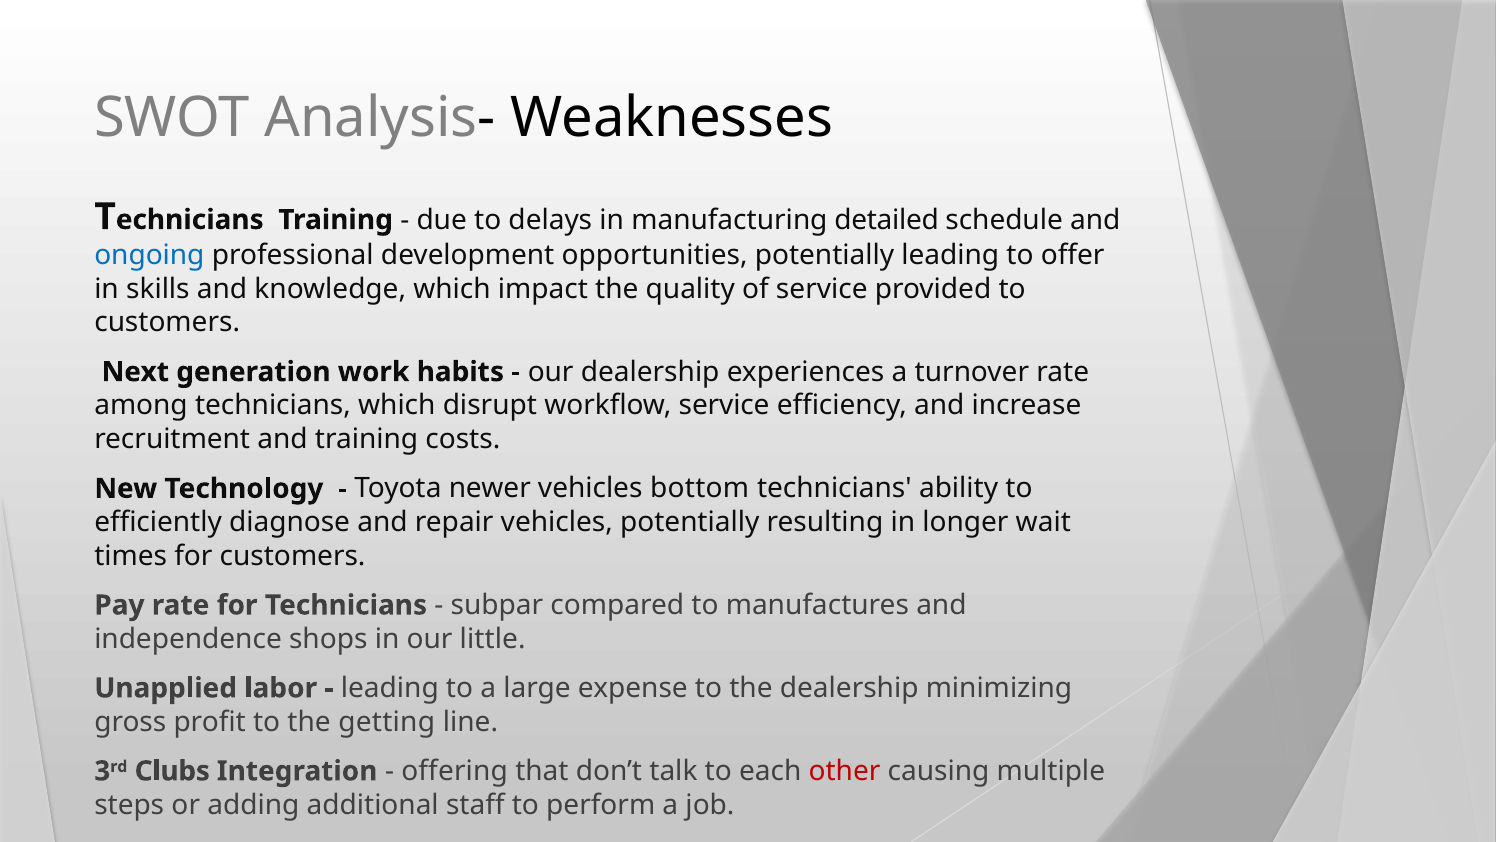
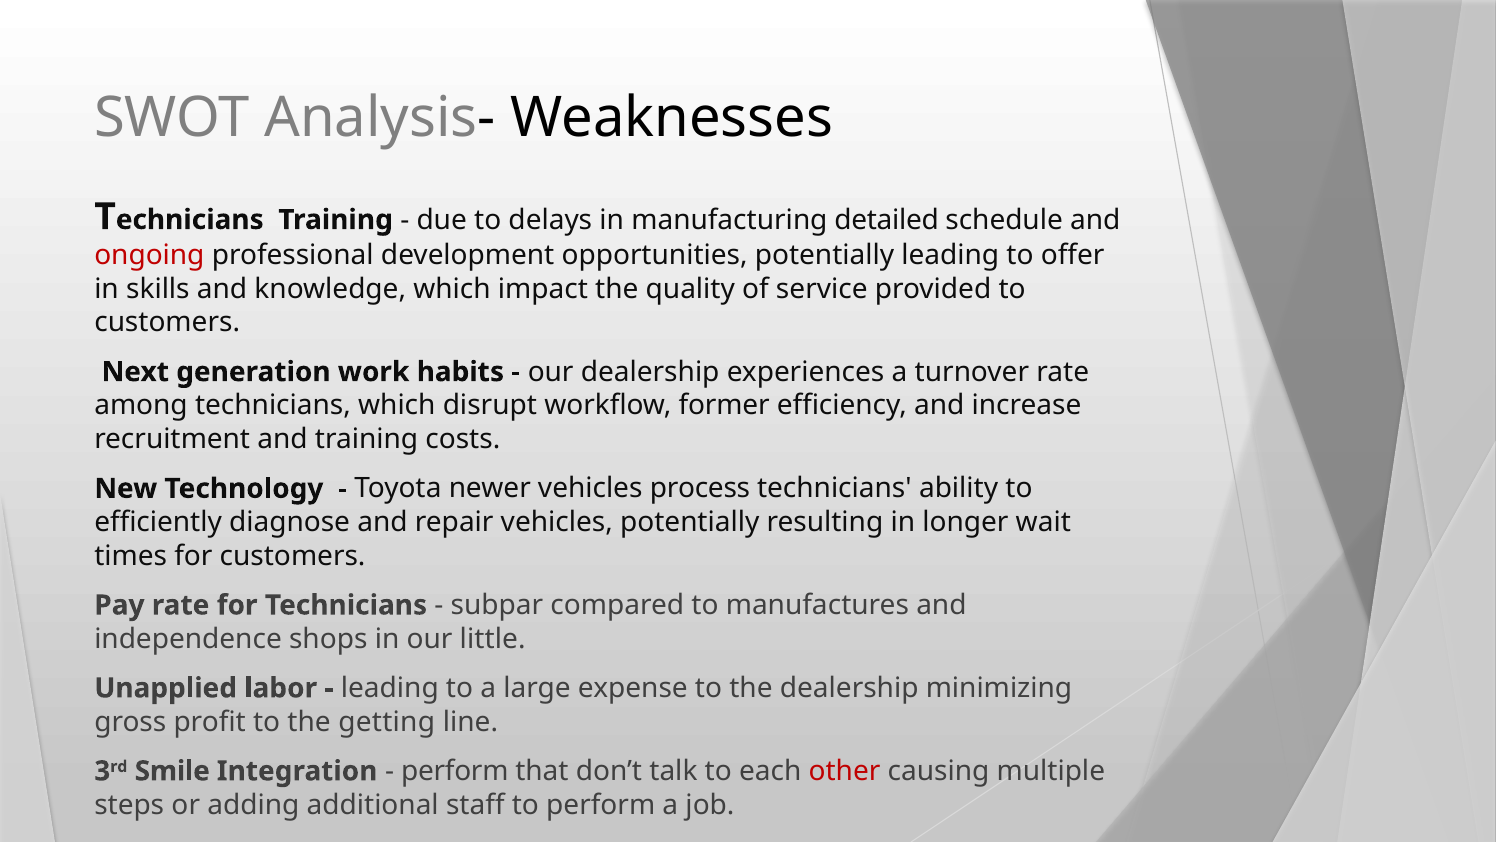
ongoing colour: blue -> red
workflow service: service -> former
bottom: bottom -> process
Clubs: Clubs -> Smile
offering at (455, 771): offering -> perform
